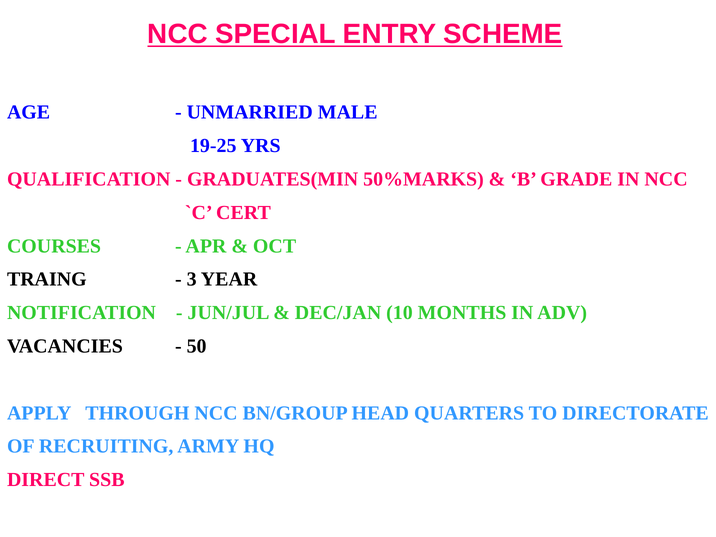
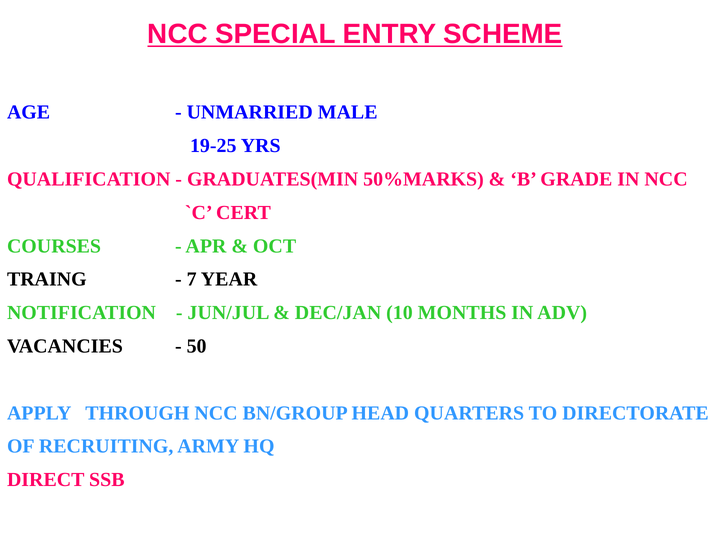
3: 3 -> 7
